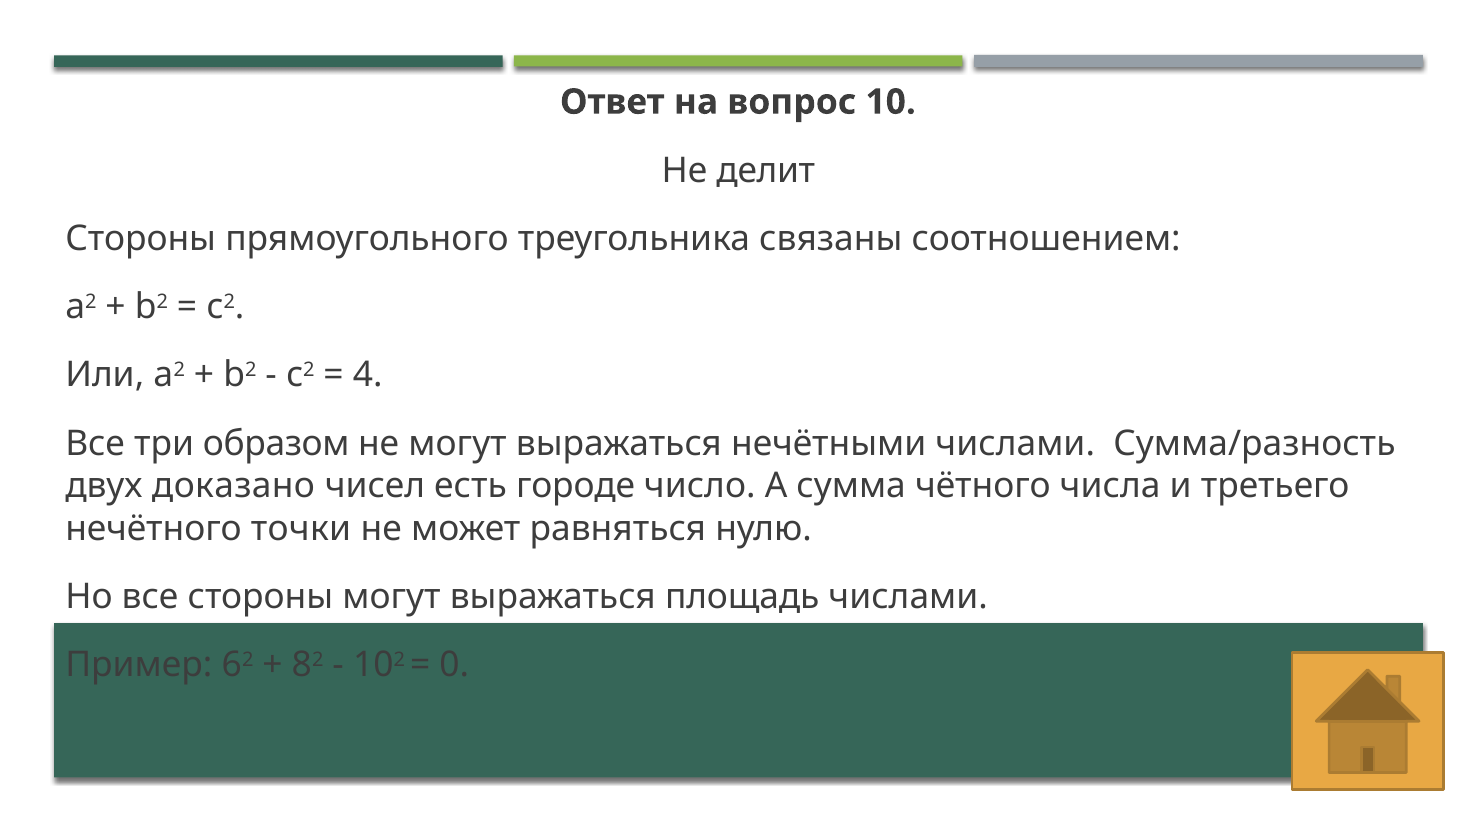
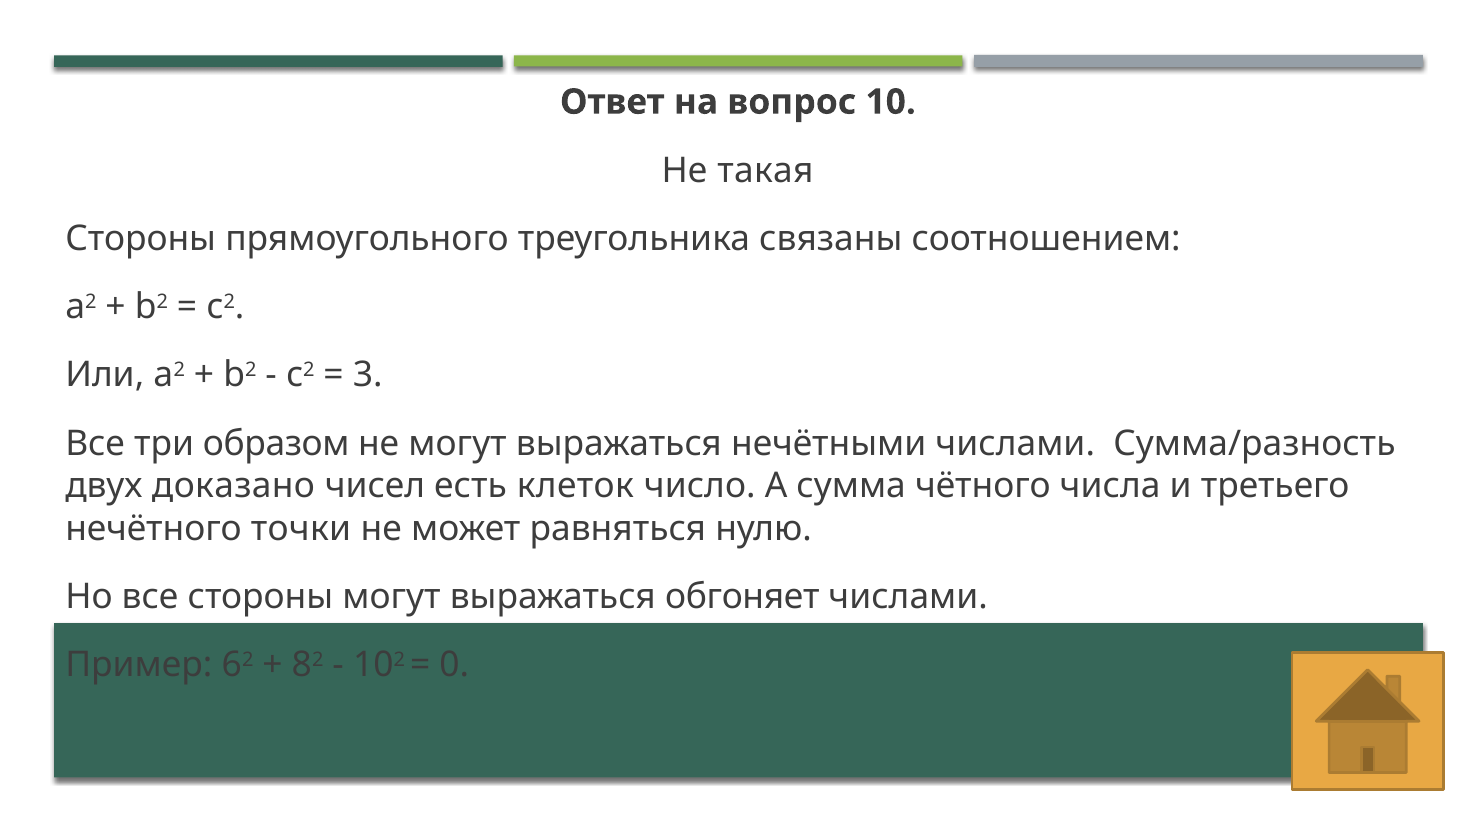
делит: делит -> такая
4: 4 -> 3
городе: городе -> клеток
площадь: площадь -> обгоняет
